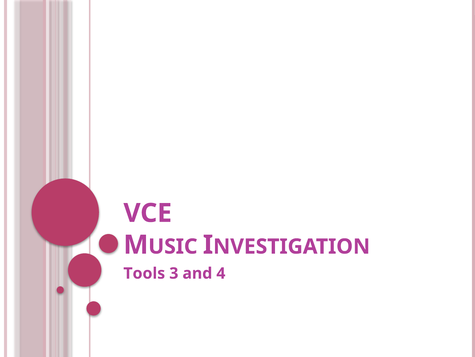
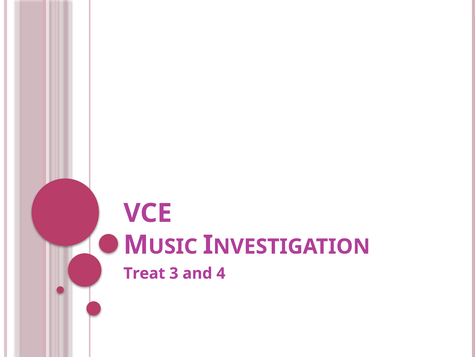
Tools: Tools -> Treat
